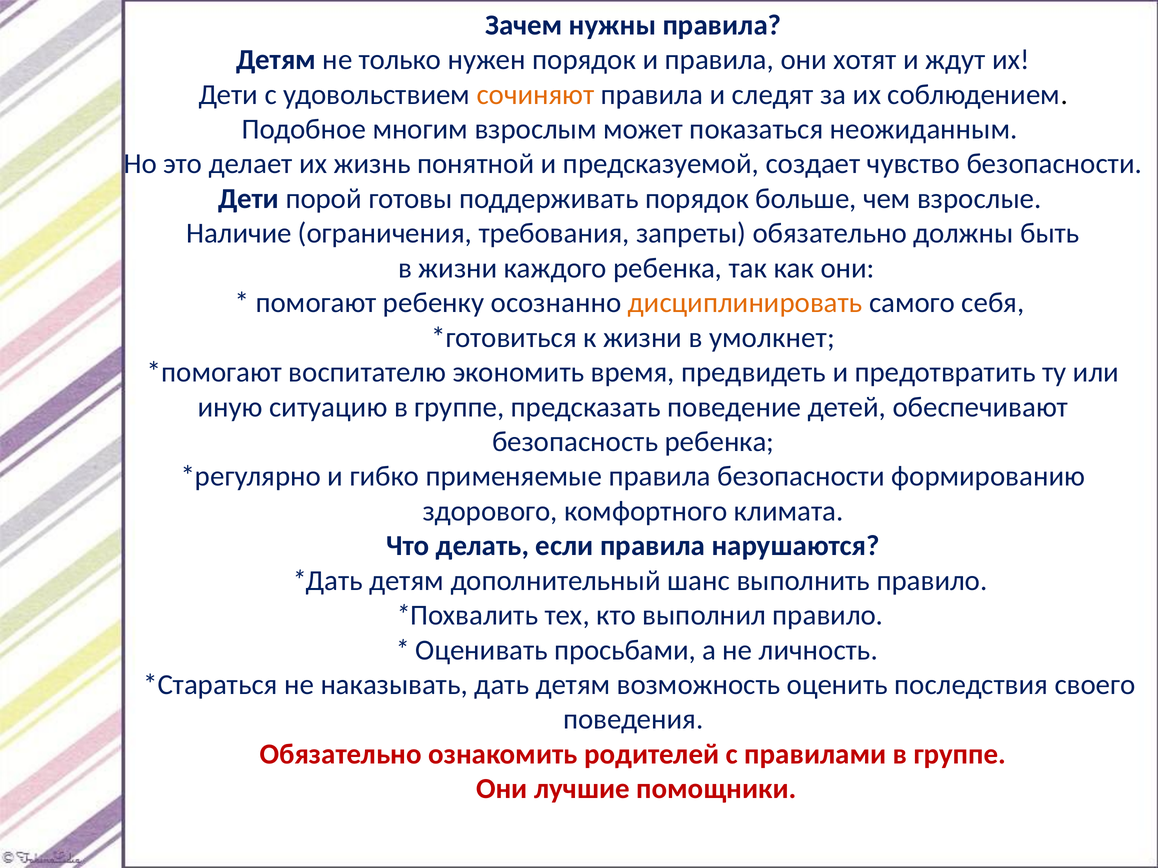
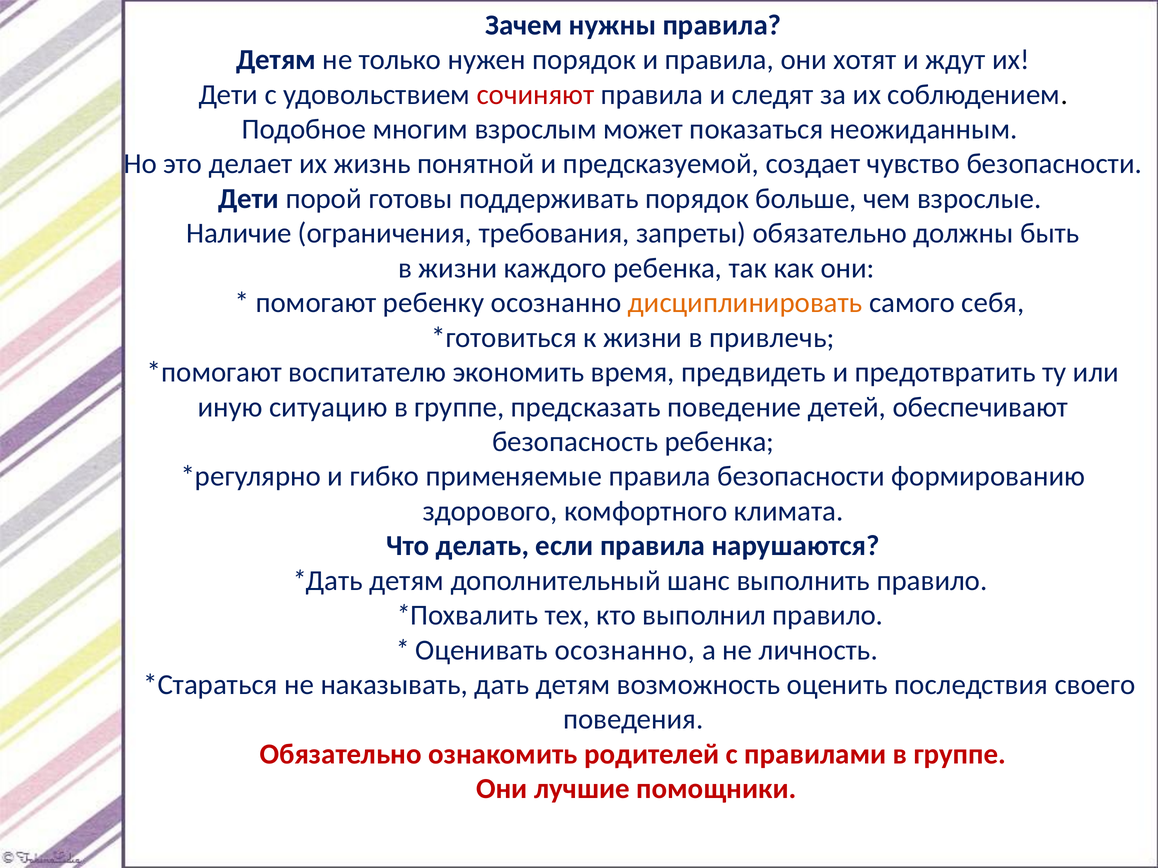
сочиняют colour: orange -> red
умолкнет: умолкнет -> привлечь
Оценивать просьбами: просьбами -> осознанно
